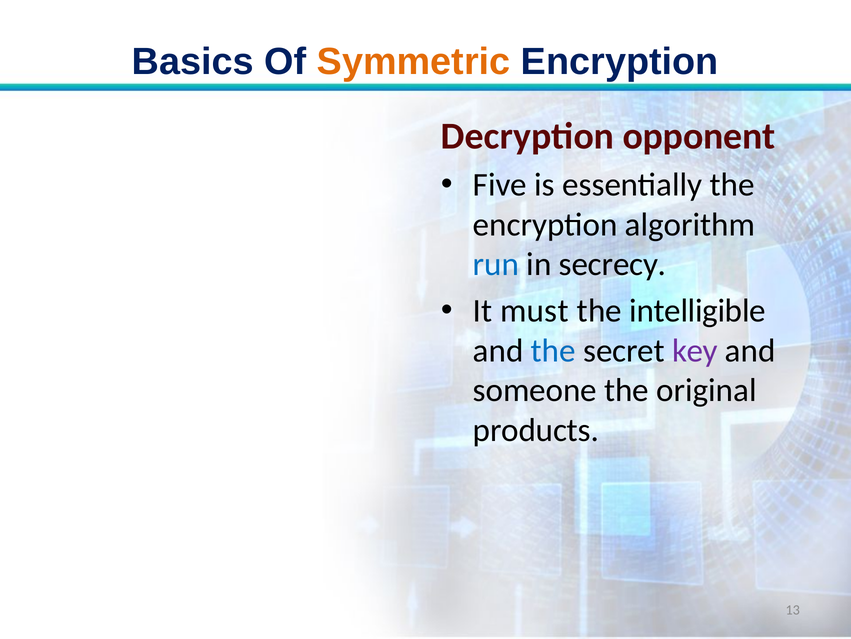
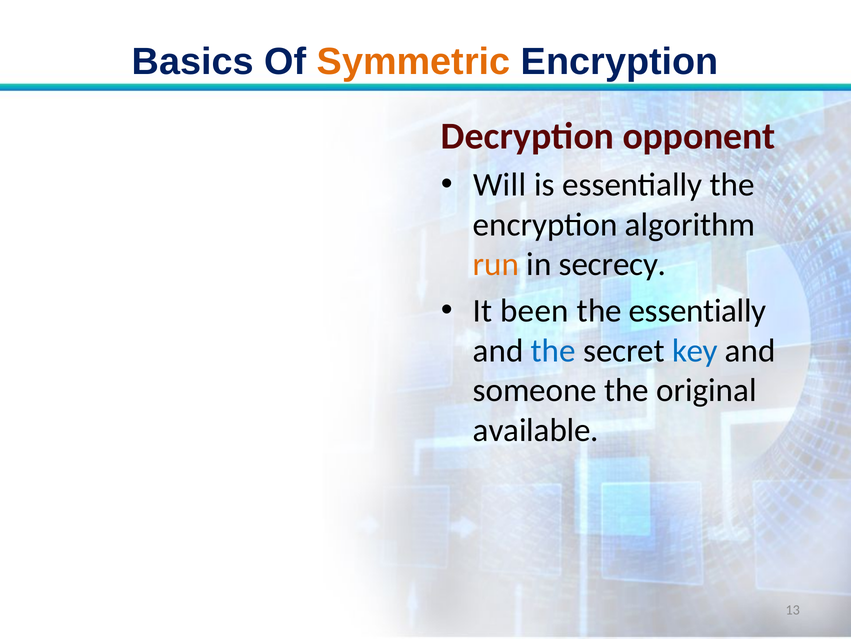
Five: Five -> Will
run colour: blue -> orange
must: must -> been
the intelligible: intelligible -> essentially
key colour: purple -> blue
products: products -> available
